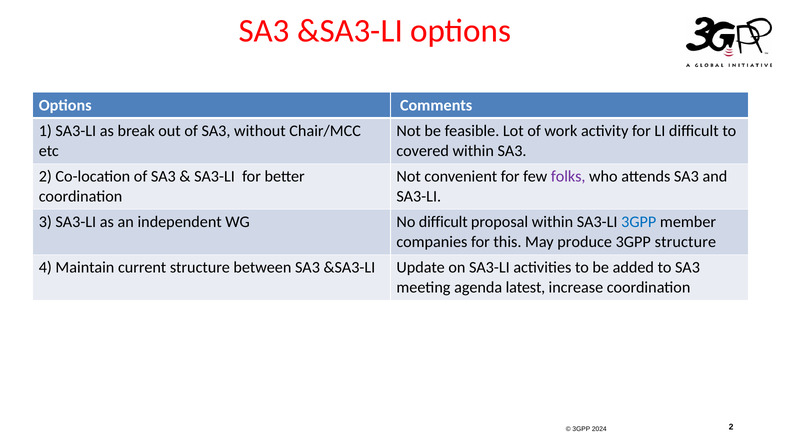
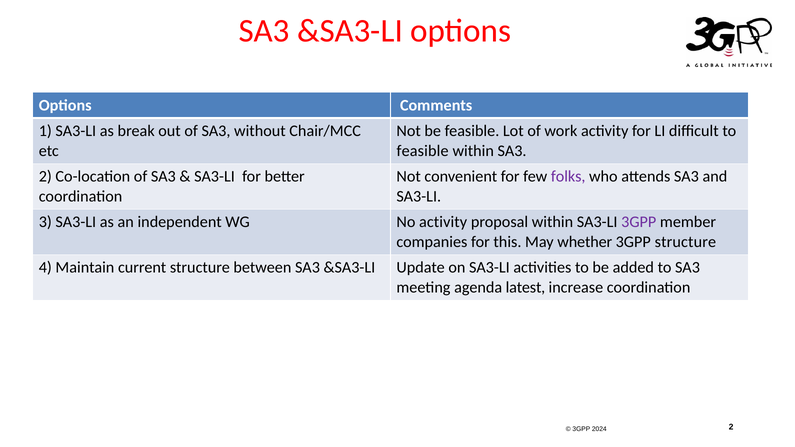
covered at (423, 151): covered -> feasible
difficult at (443, 222): difficult -> activity
3GPP at (639, 222) colour: blue -> purple
produce: produce -> whether
